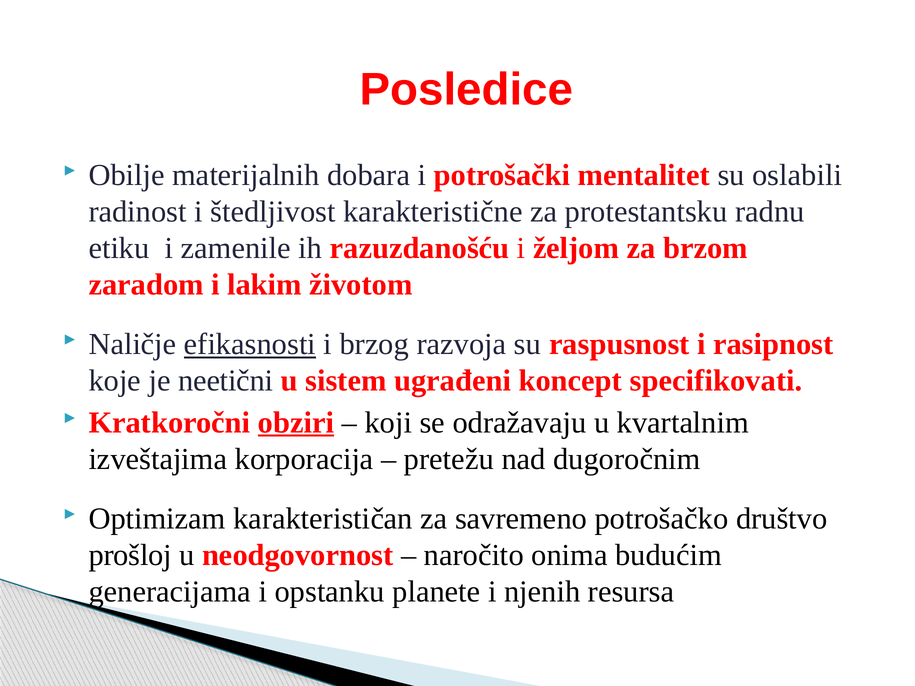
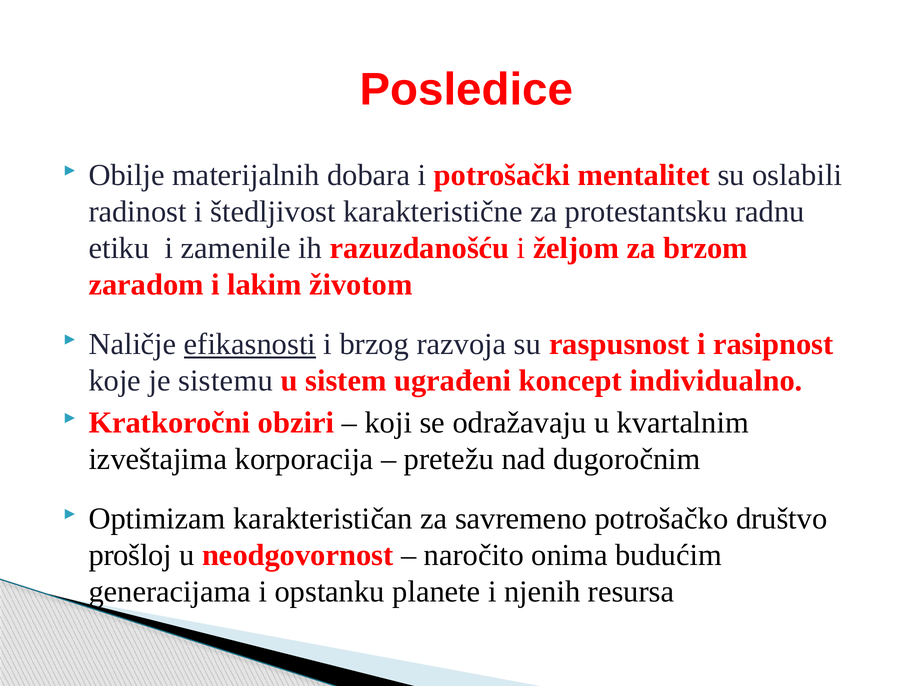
neetični: neetični -> sistemu
specifikovati: specifikovati -> individualno
obziri underline: present -> none
